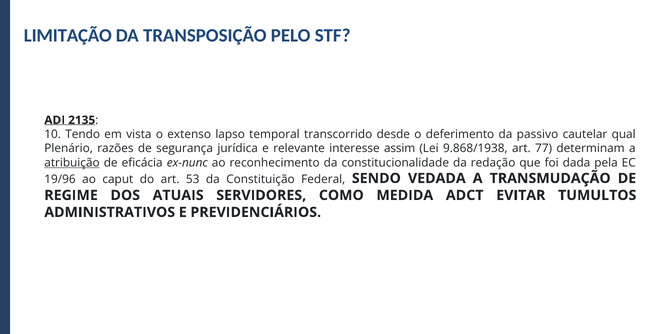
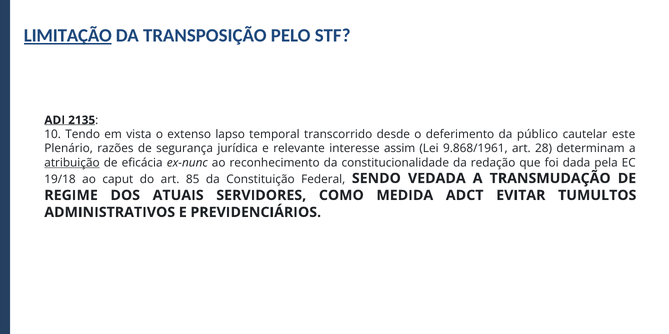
LIMITAÇÃO underline: none -> present
passivo: passivo -> público
qual: qual -> este
9.868/1938: 9.868/1938 -> 9.868/1961
77: 77 -> 28
19/96: 19/96 -> 19/18
53: 53 -> 85
